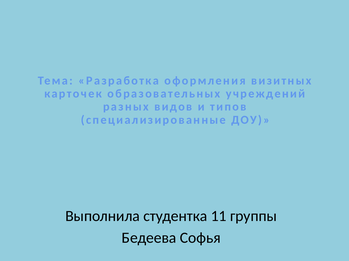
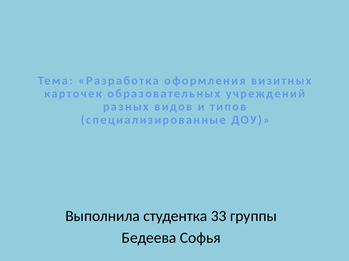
11: 11 -> 33
